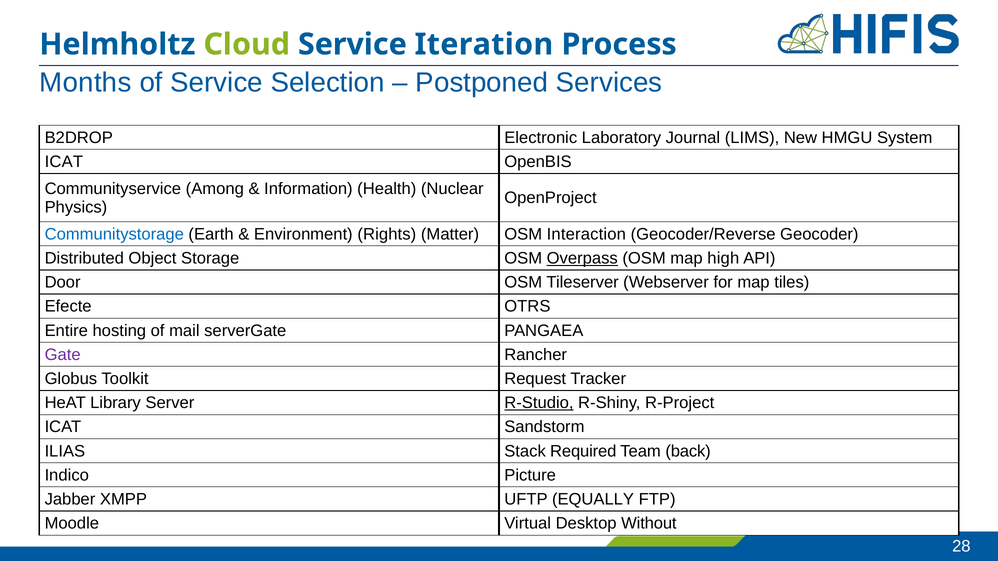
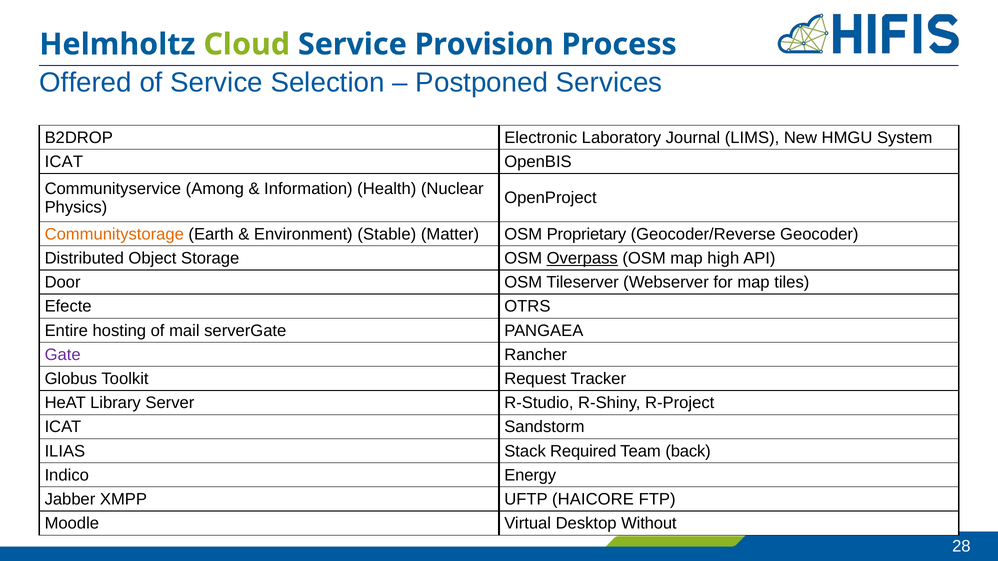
Iteration: Iteration -> Provision
Months: Months -> Offered
Communitystorage colour: blue -> orange
Rights: Rights -> Stable
Interaction: Interaction -> Proprietary
R-Studio underline: present -> none
Picture: Picture -> Energy
EQUALLY: EQUALLY -> HAICORE
